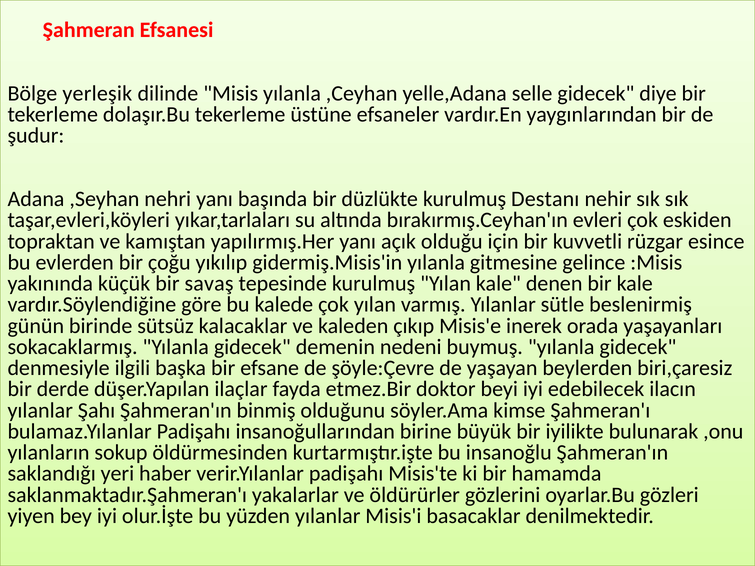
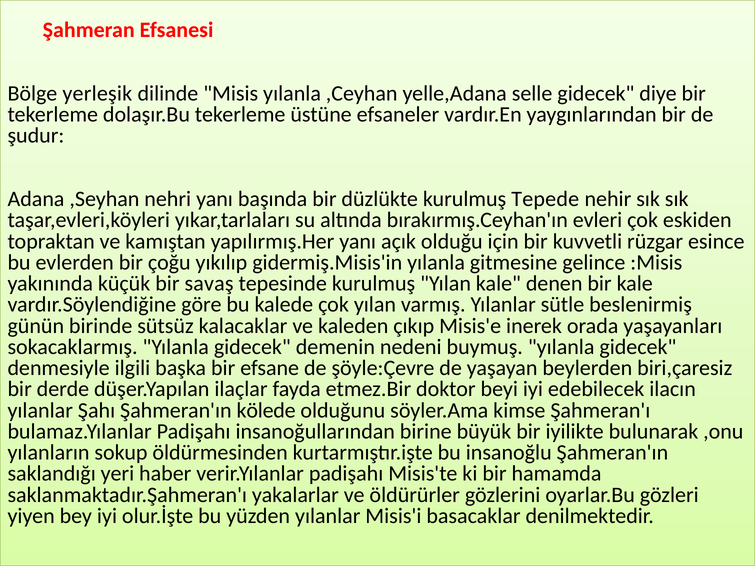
Destanı: Destanı -> Tepede
binmiş: binmiş -> kölede
